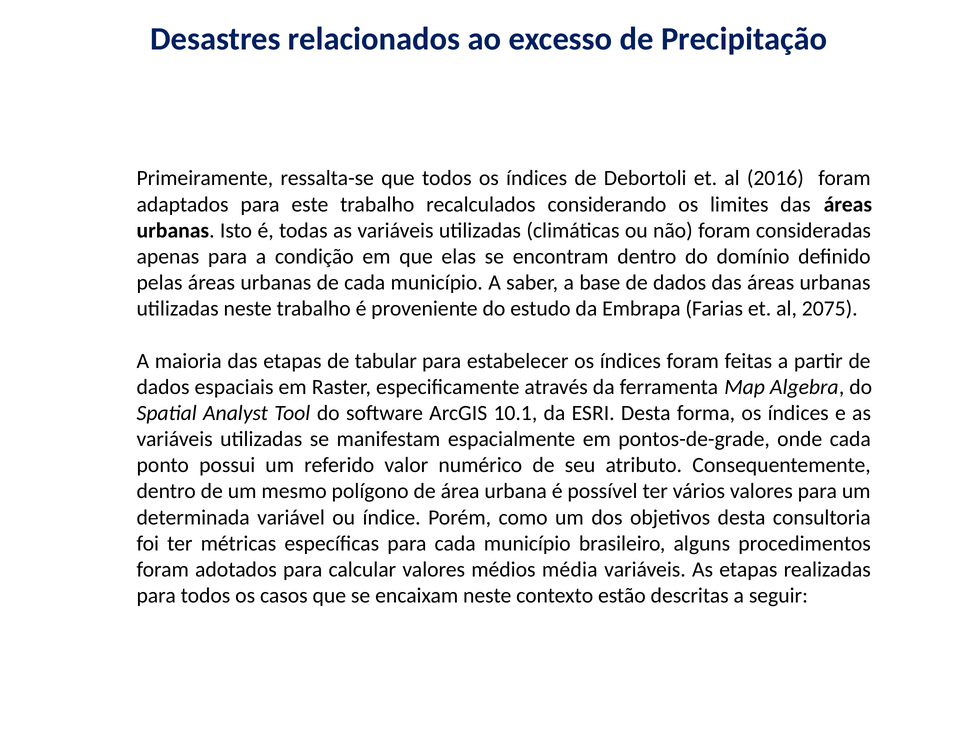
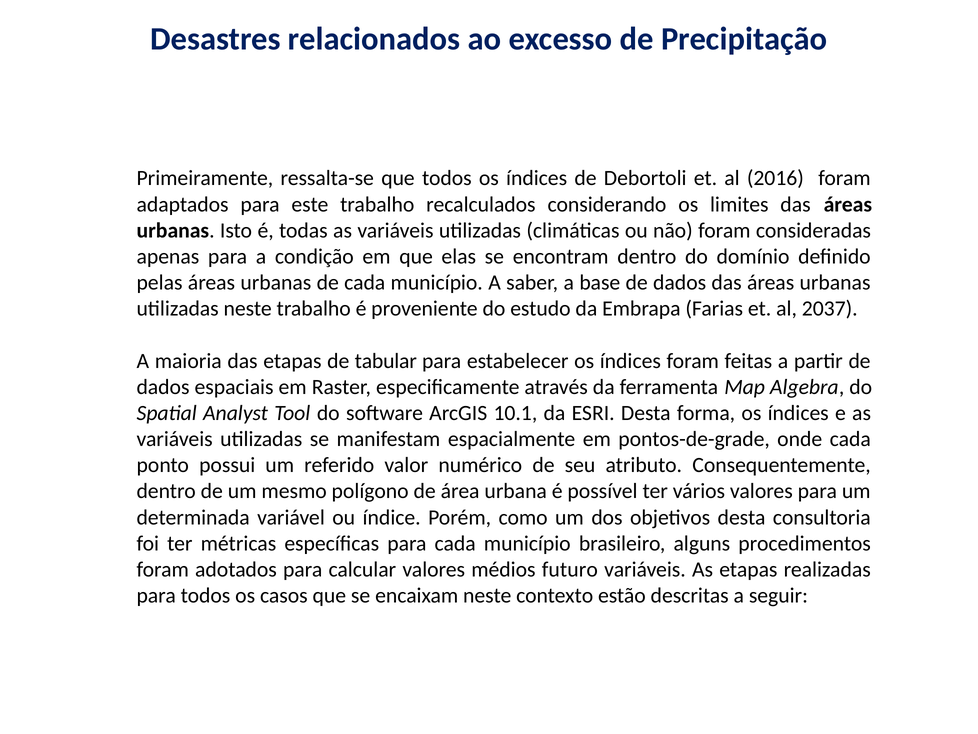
2075: 2075 -> 2037
média: média -> futuro
